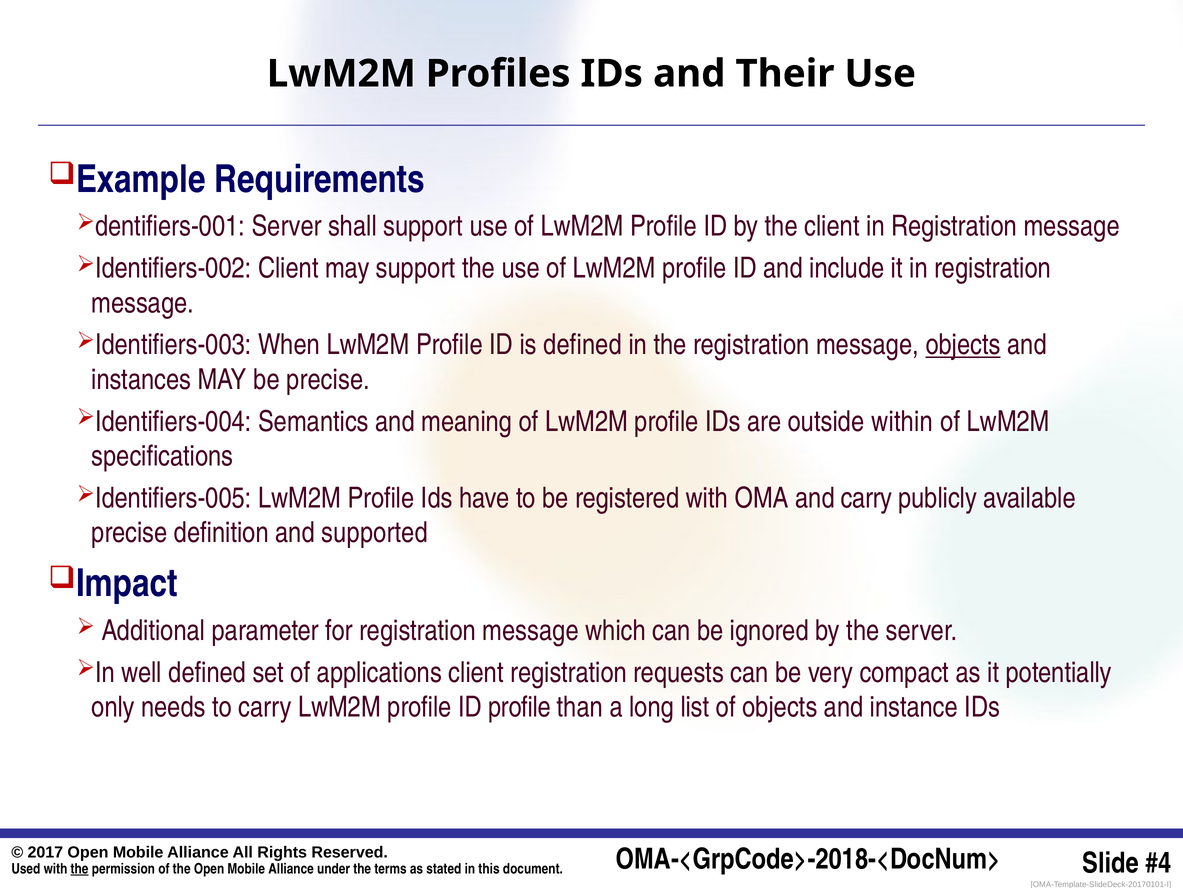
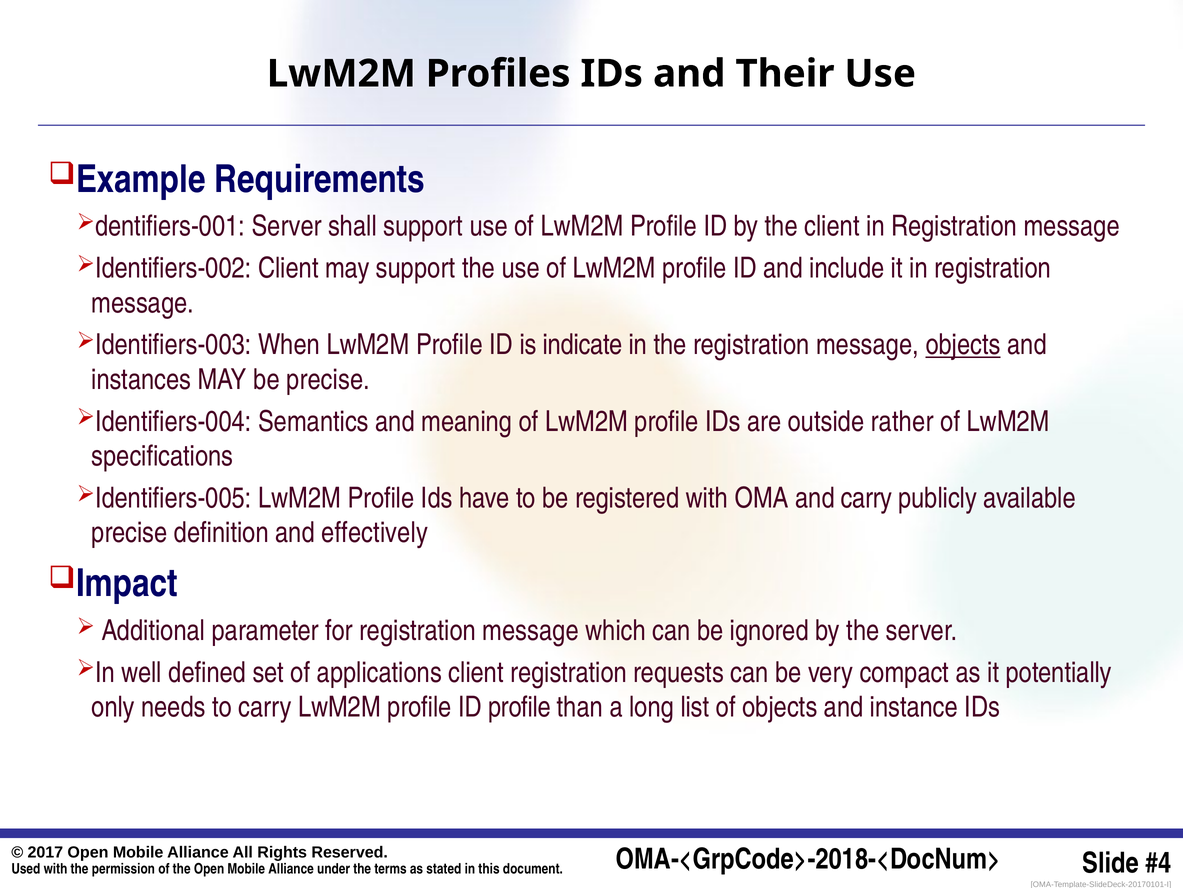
is defined: defined -> indicate
within: within -> rather
supported: supported -> effectively
the at (80, 868) underline: present -> none
